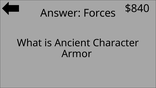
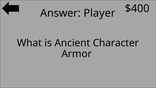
$840: $840 -> $400
Forces: Forces -> Player
